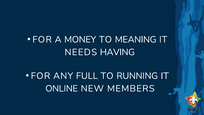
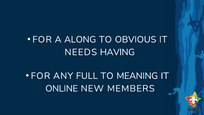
MONEY: MONEY -> ALONG
MEANING: MEANING -> OBVIOUS
RUNNING: RUNNING -> MEANING
